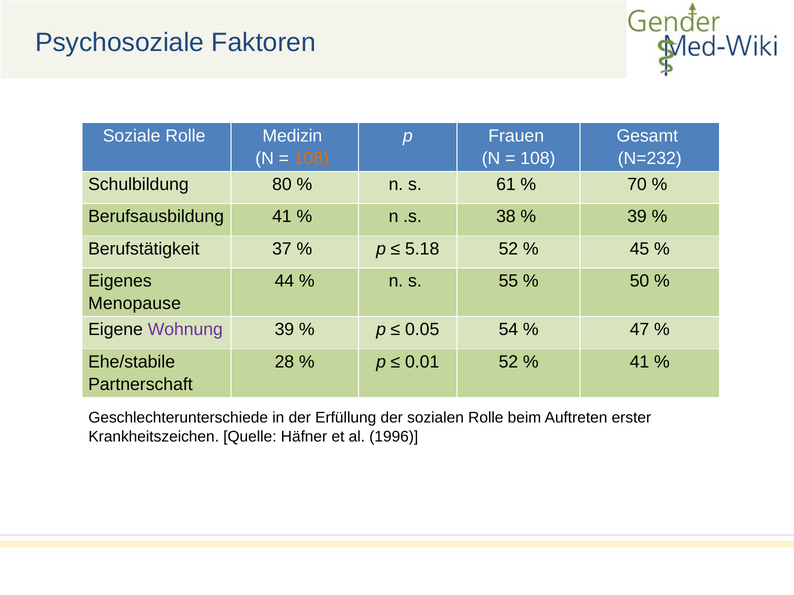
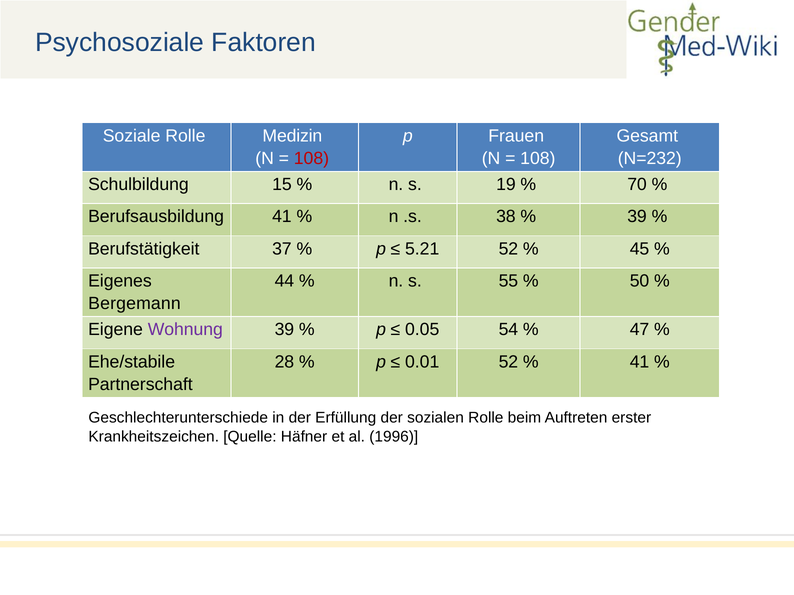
108 at (311, 158) colour: orange -> red
80: 80 -> 15
61: 61 -> 19
5.18: 5.18 -> 5.21
Menopause: Menopause -> Bergemann
